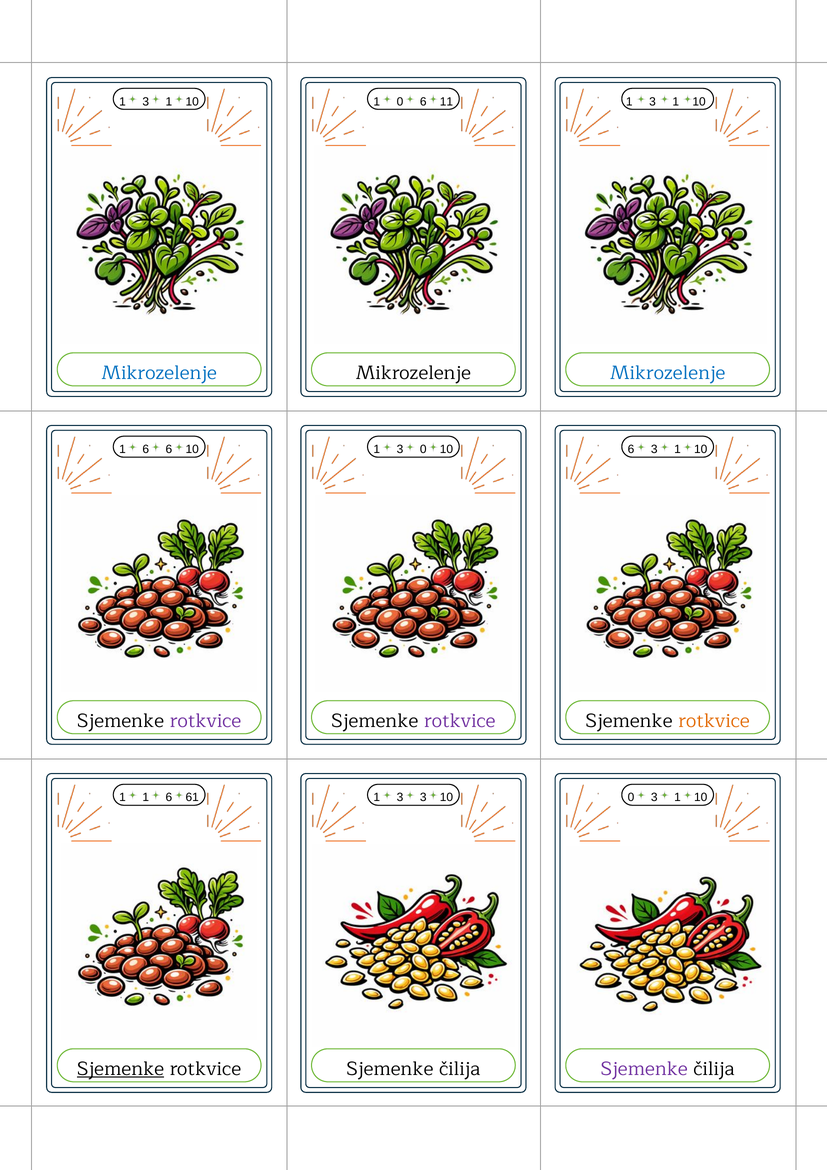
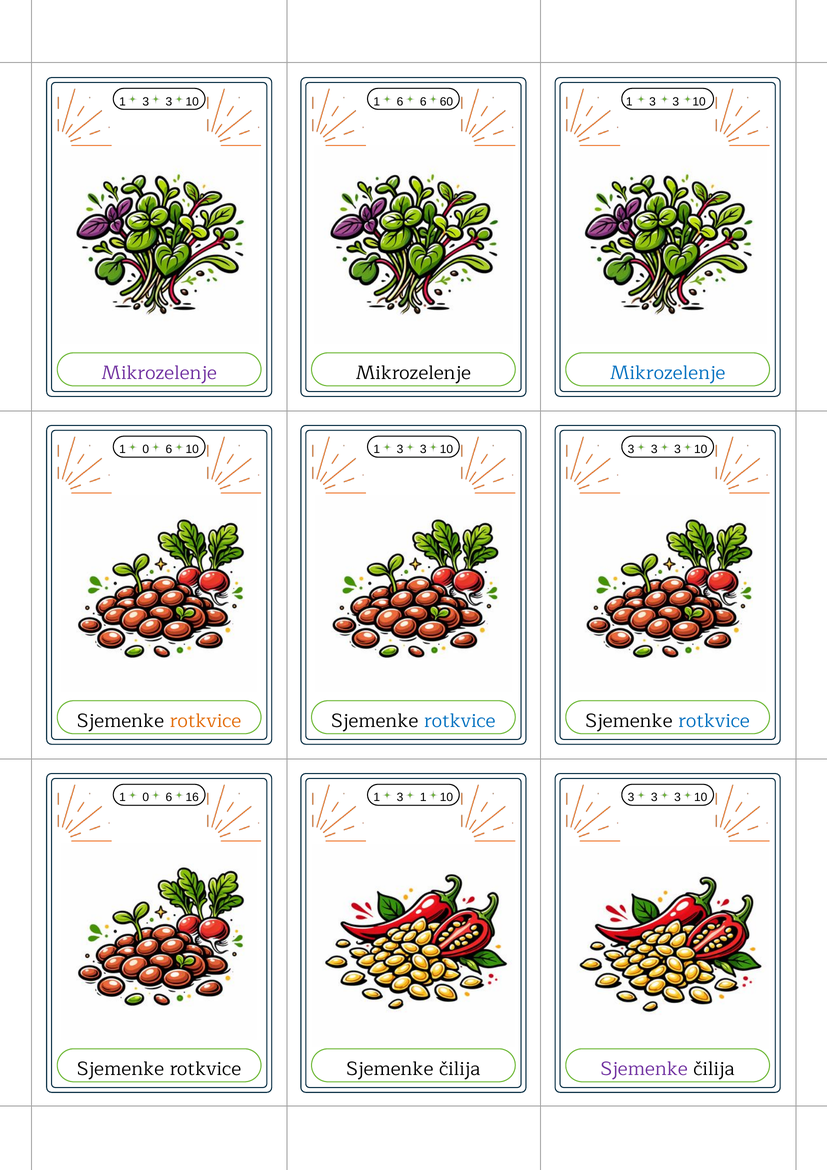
1 at (169, 102): 1 -> 3
1 0: 0 -> 6
11: 11 -> 60
1 at (676, 102): 1 -> 3
Mikrozelenje at (159, 373) colour: blue -> purple
6 at (146, 449): 6 -> 0
0 at (423, 449): 0 -> 3
6 10 6: 6 -> 3
1 at (677, 449): 1 -> 3
rotkvice at (205, 721) colour: purple -> orange
rotkvice at (460, 721) colour: purple -> blue
rotkvice at (714, 721) colour: orange -> blue
1 at (146, 797): 1 -> 0
61: 61 -> 16
3 3: 3 -> 1
0 at (631, 797): 0 -> 3
1 at (677, 797): 1 -> 3
Sjemenke at (121, 1069) underline: present -> none
